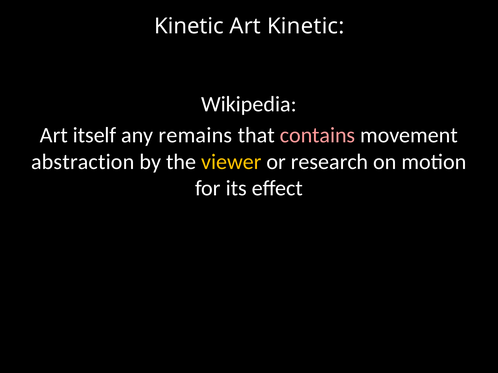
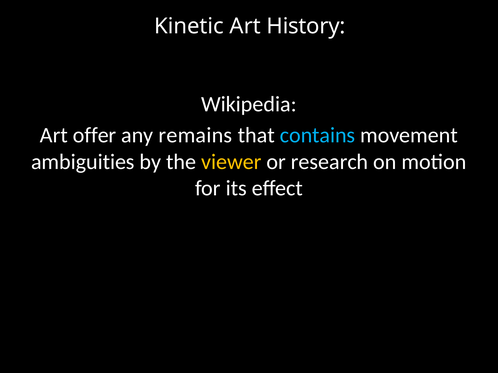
Art Kinetic: Kinetic -> History
itself: itself -> offer
contains colour: pink -> light blue
abstraction: abstraction -> ambiguities
